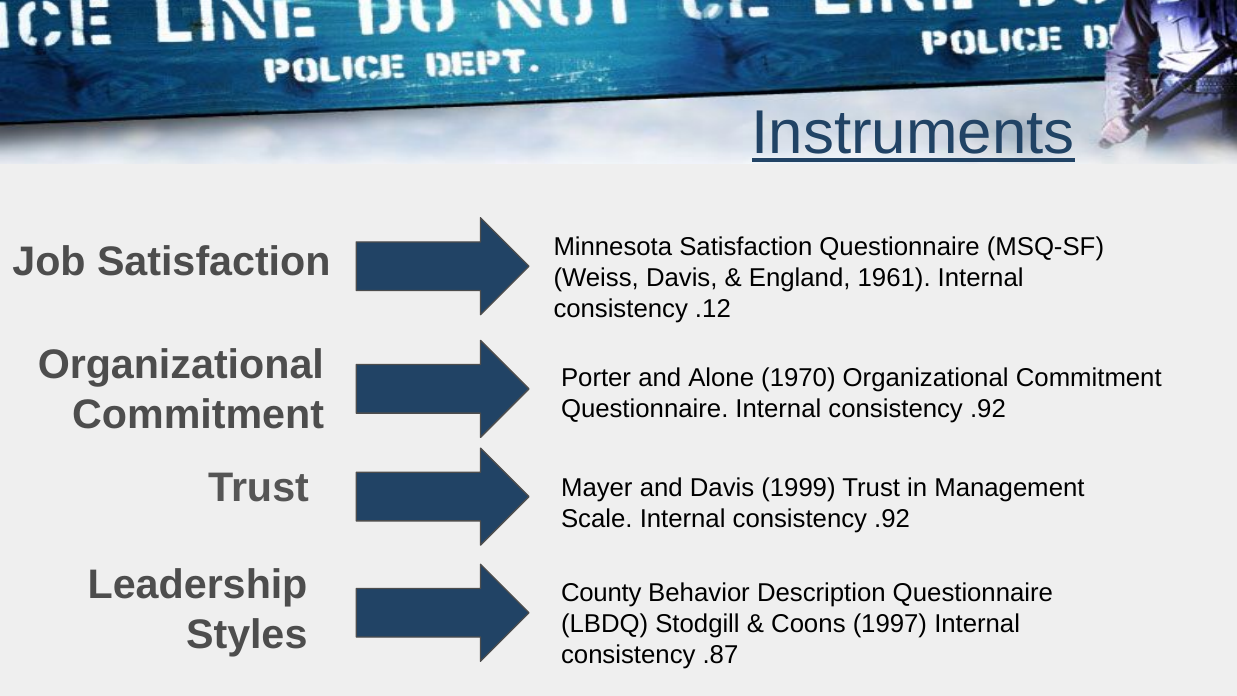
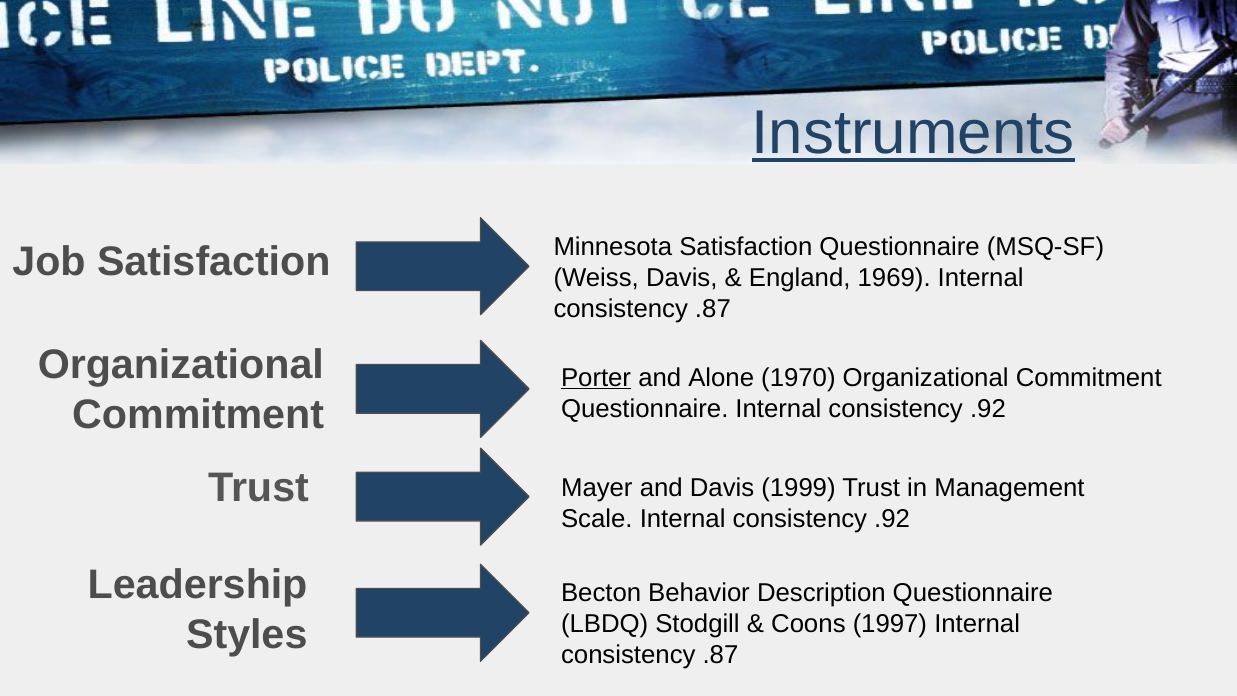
1961: 1961 -> 1969
.12 at (713, 309): .12 -> .87
Porter underline: none -> present
County: County -> Becton
